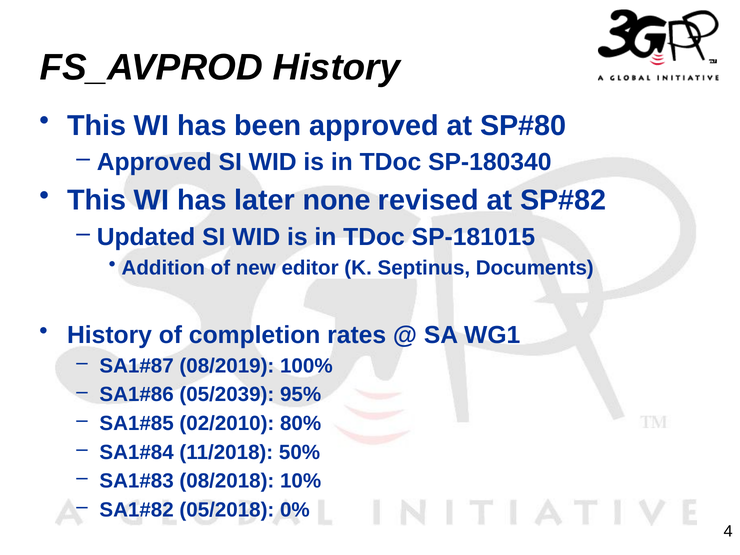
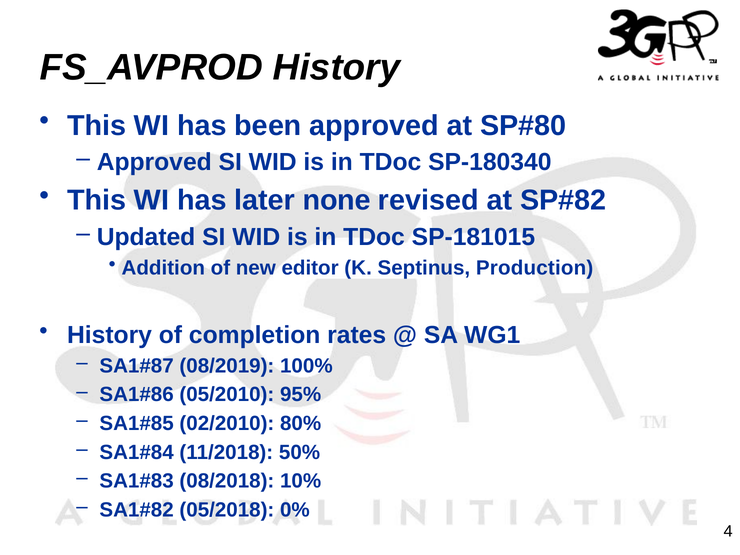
Documents: Documents -> Production
05/2039: 05/2039 -> 05/2010
